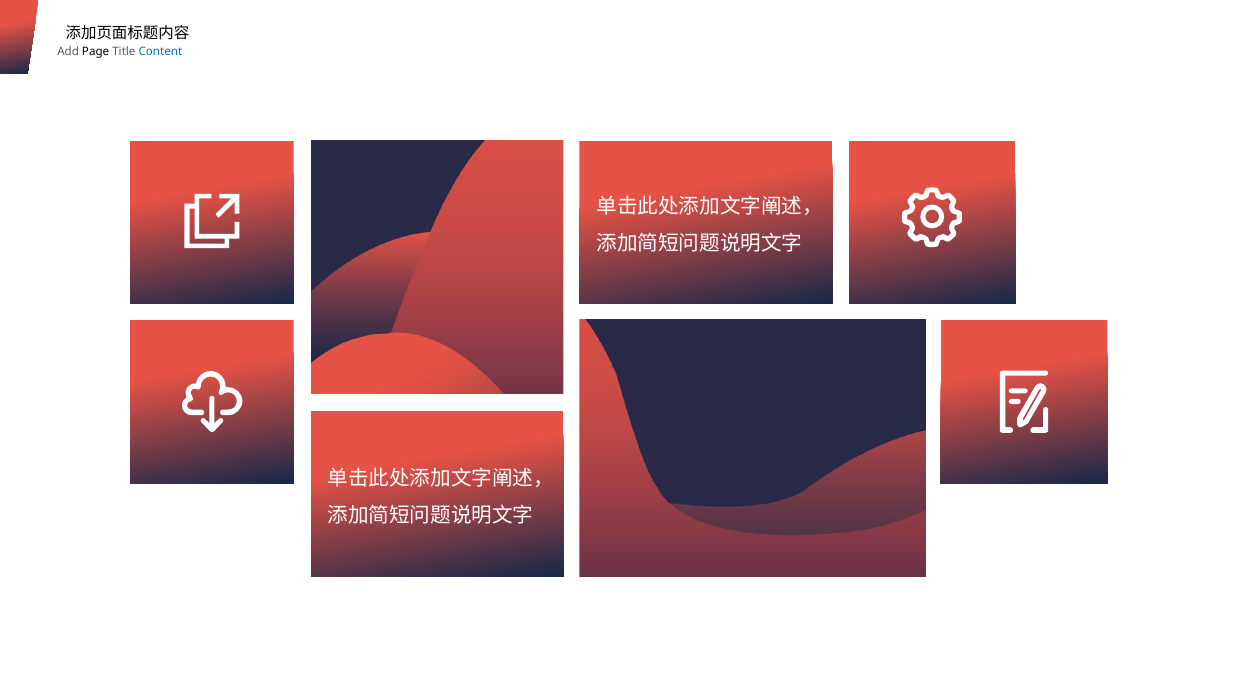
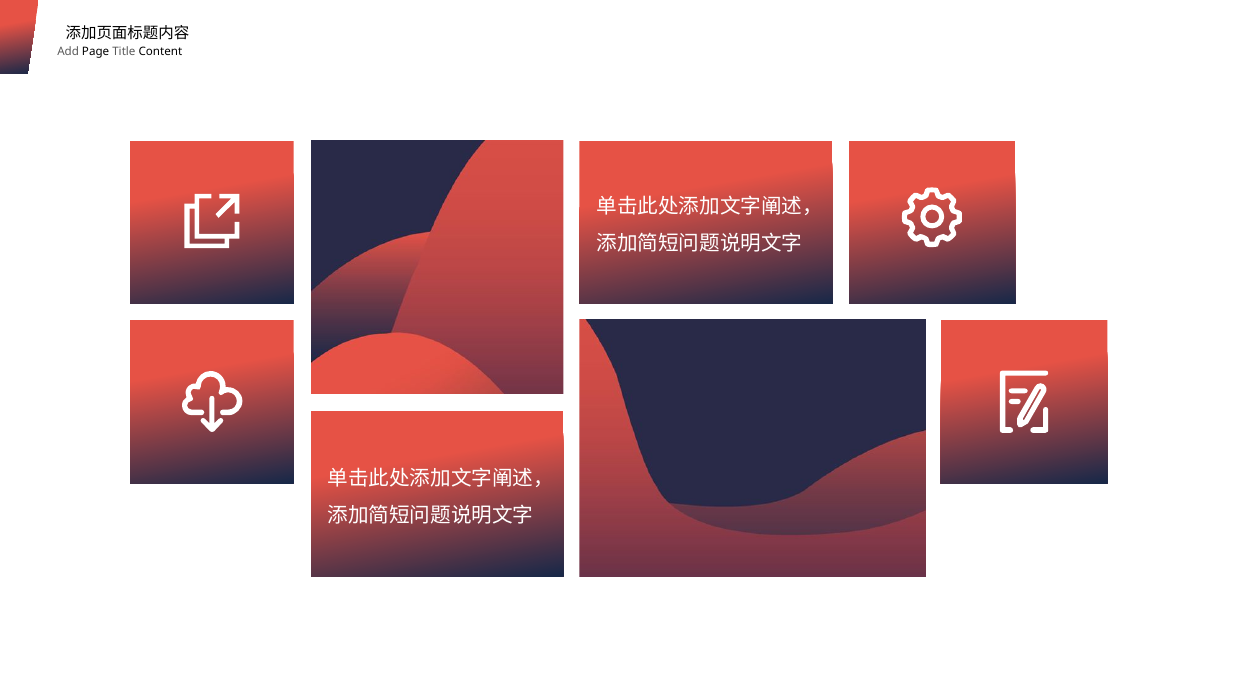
Content colour: blue -> black
